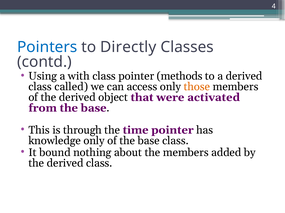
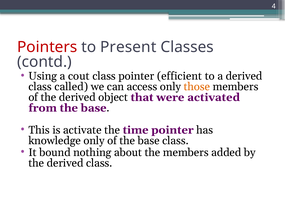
Pointers colour: blue -> red
Directly: Directly -> Present
with: with -> cout
methods: methods -> efficient
through: through -> activate
